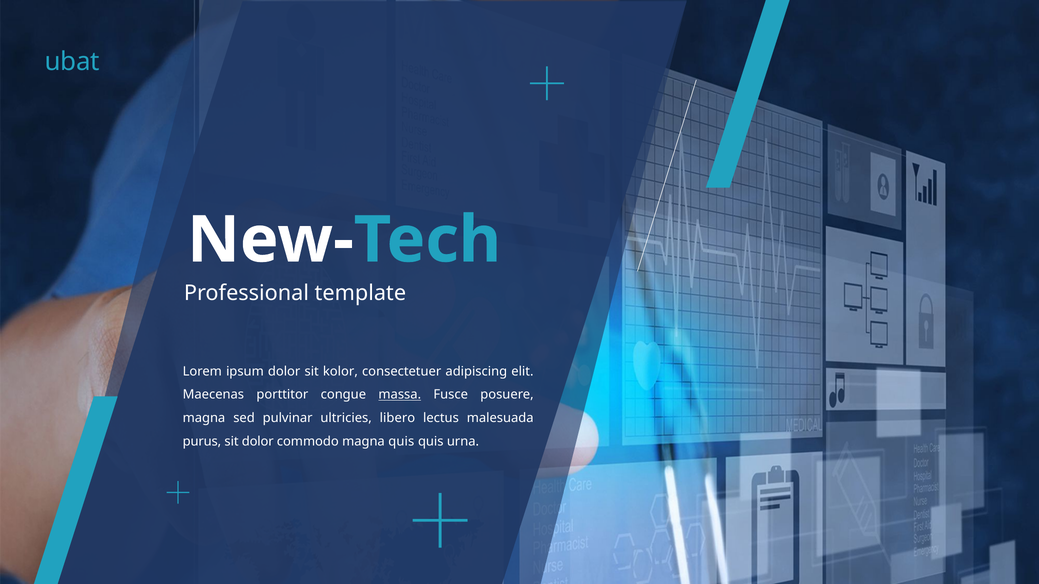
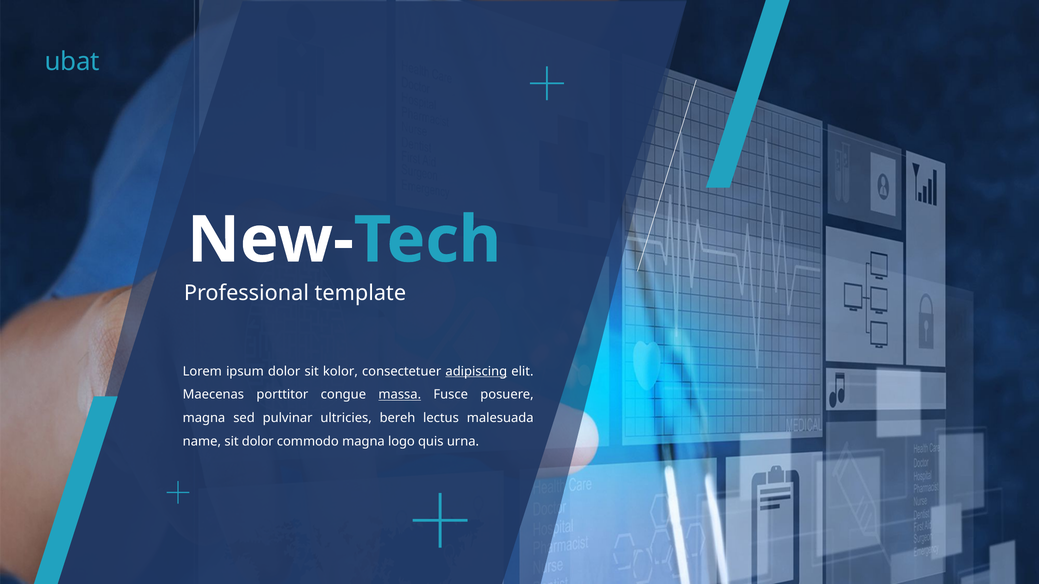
adipiscing underline: none -> present
libero: libero -> bereh
purus: purus -> name
magna quis: quis -> logo
